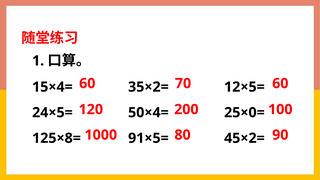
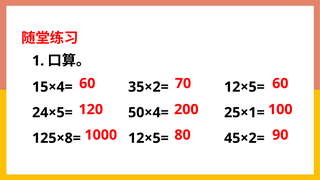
25×0=: 25×0= -> 25×1=
125×8= 91×5=: 91×5= -> 12×5=
